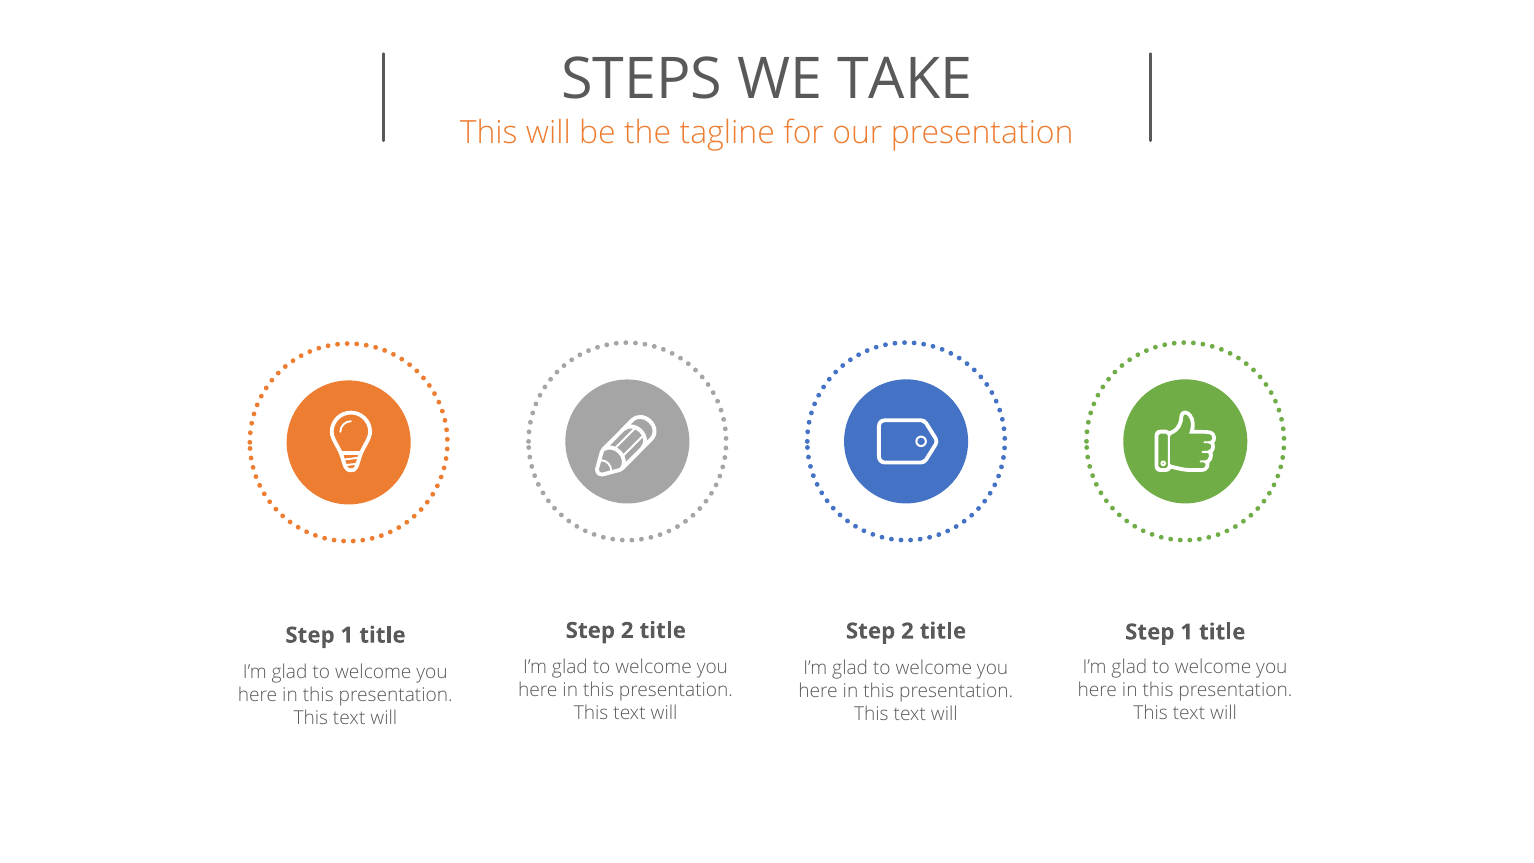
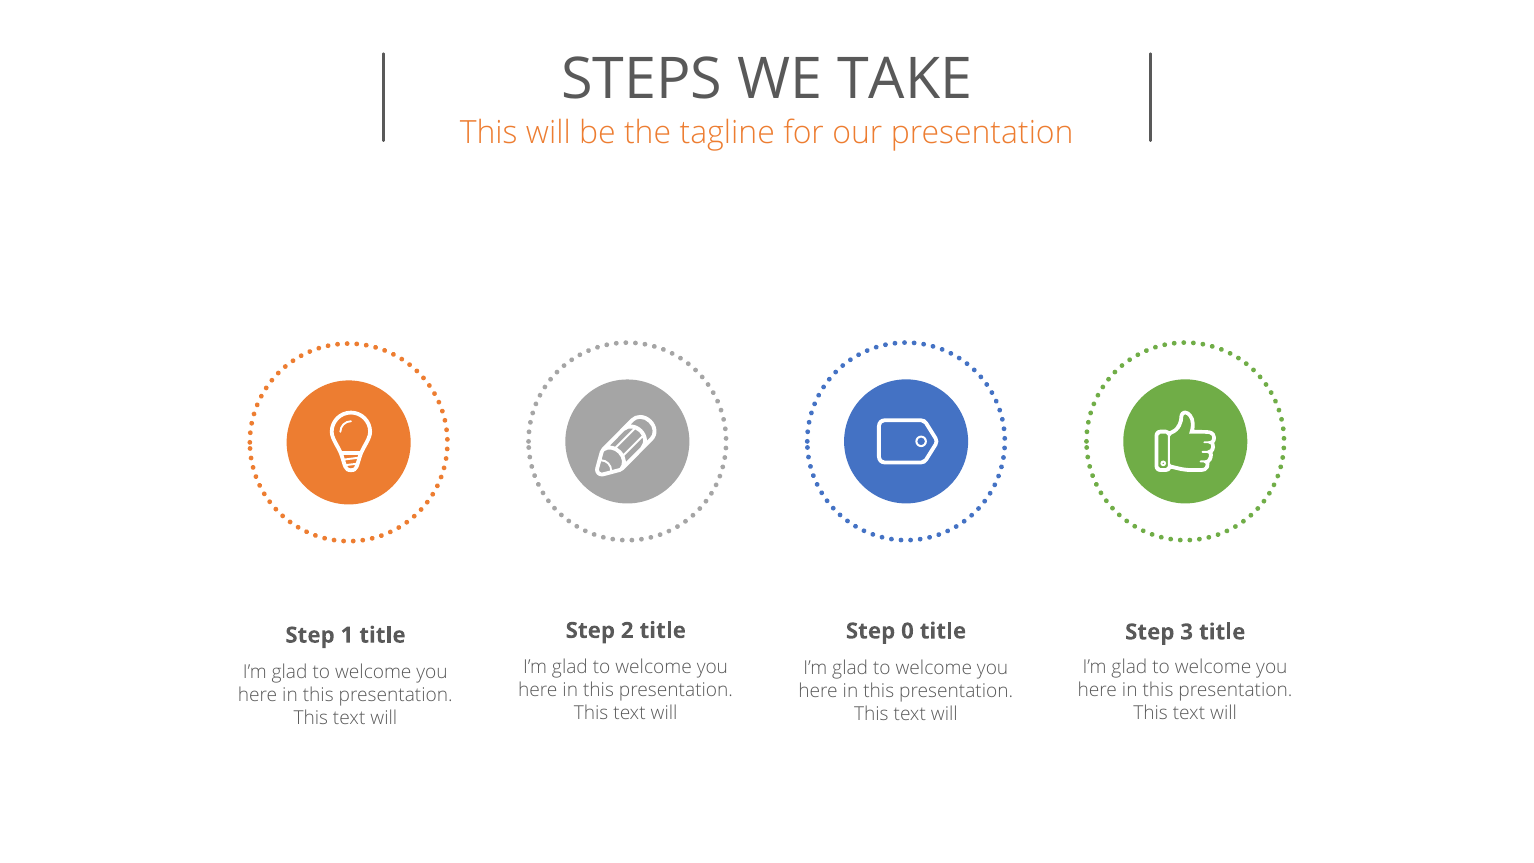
2 at (907, 631): 2 -> 0
1 at (1187, 632): 1 -> 3
